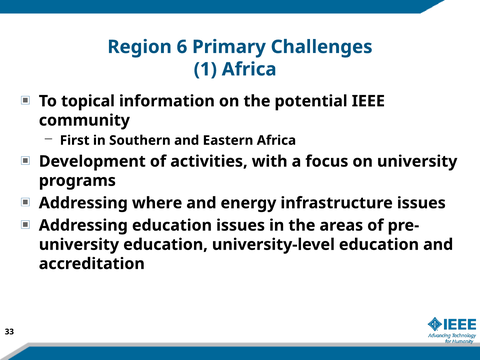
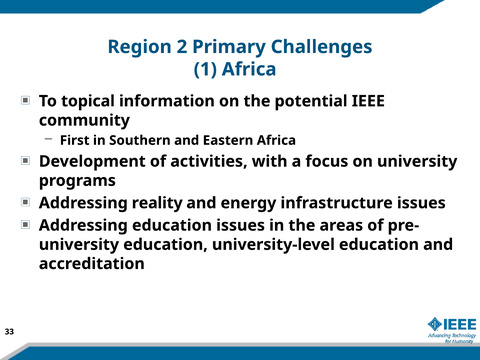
6: 6 -> 2
where: where -> reality
